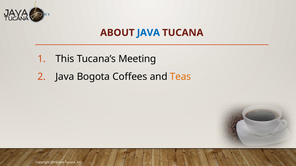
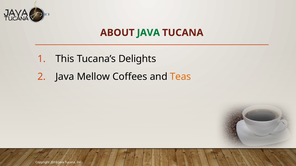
JAVA at (148, 33) colour: blue -> green
Meeting: Meeting -> Delights
Bogota: Bogota -> Mellow
